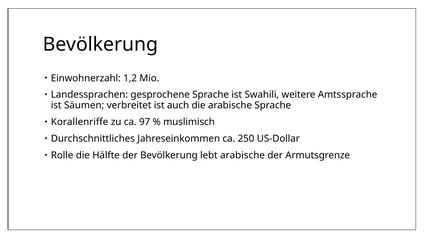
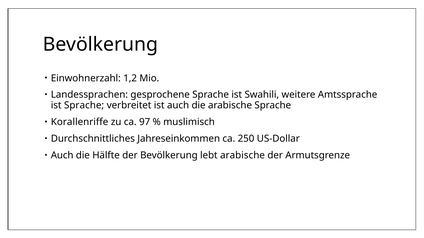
ist Säumen: Säumen -> Sprache
Rolle at (62, 156): Rolle -> Auch
